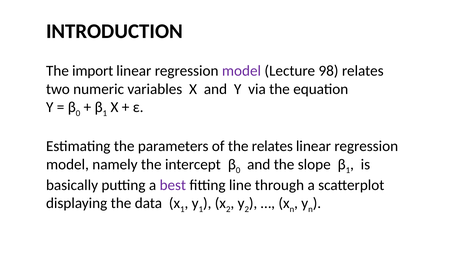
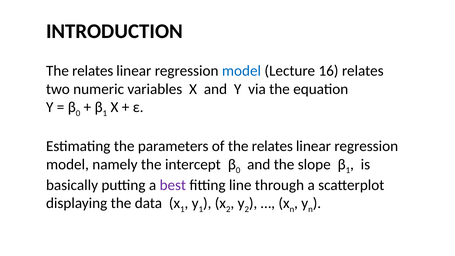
import at (93, 71): import -> relates
model at (241, 71) colour: purple -> blue
98: 98 -> 16
